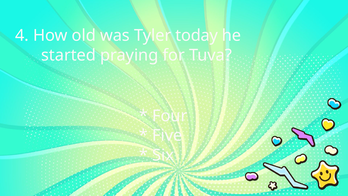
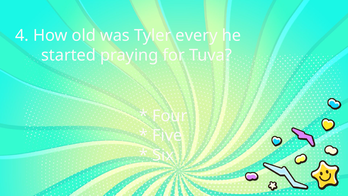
today: today -> every
